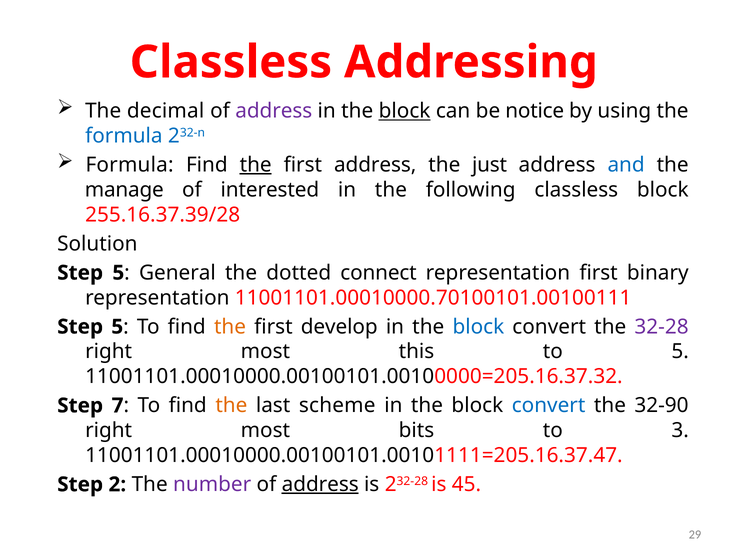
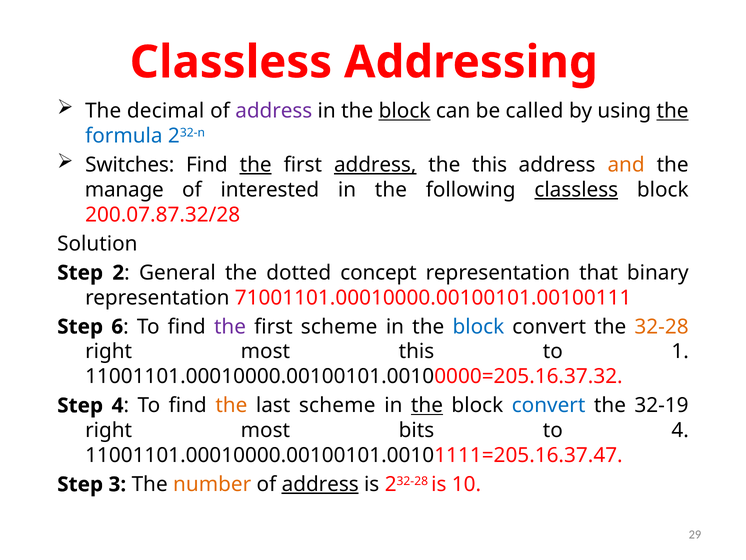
notice: notice -> called
the at (673, 111) underline: none -> present
Formula at (130, 165): Formula -> Switches
address at (375, 165) underline: none -> present
the just: just -> this
and colour: blue -> orange
classless at (576, 190) underline: none -> present
255.16.37.39/28: 255.16.37.39/28 -> 200.07.87.32/28
5 at (118, 273): 5 -> 2
connect: connect -> concept
representation first: first -> that
11001101.00010000.70100101.00100111: 11001101.00010000.70100101.00100111 -> 71001101.00010000.00100101.00100111
5 at (117, 326): 5 -> 6
the at (230, 326) colour: orange -> purple
first develop: develop -> scheme
32-28 colour: purple -> orange
to 5: 5 -> 1
Step 7: 7 -> 4
the at (427, 405) underline: none -> present
32-90: 32-90 -> 32-19
to 3: 3 -> 4
2: 2 -> 3
number colour: purple -> orange
45: 45 -> 10
